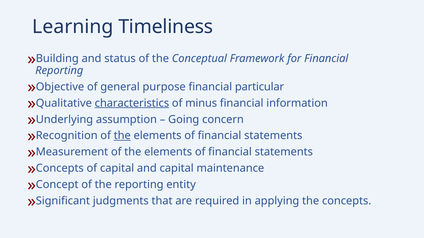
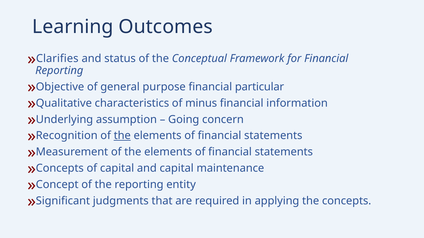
Timeliness: Timeliness -> Outcomes
Building: Building -> Clarifies
characteristics underline: present -> none
